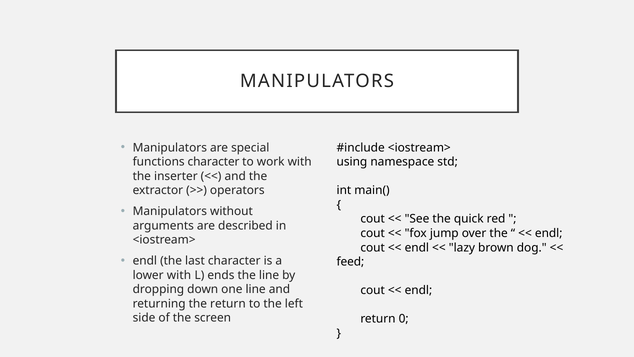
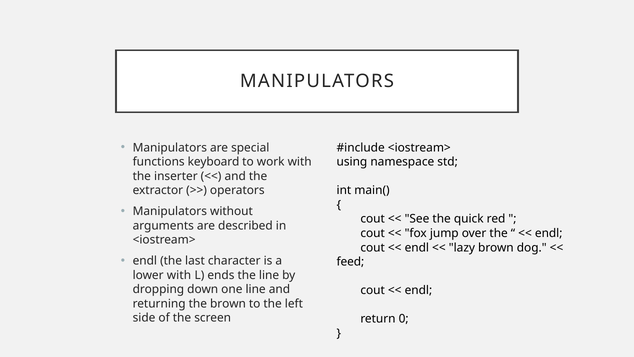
functions character: character -> keyboard
the return: return -> brown
